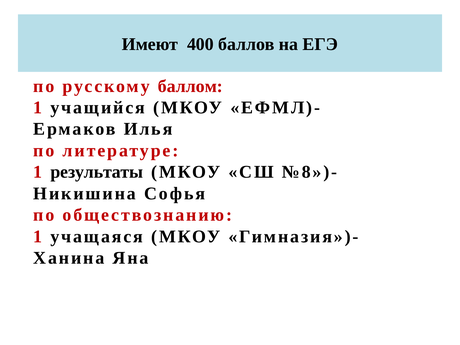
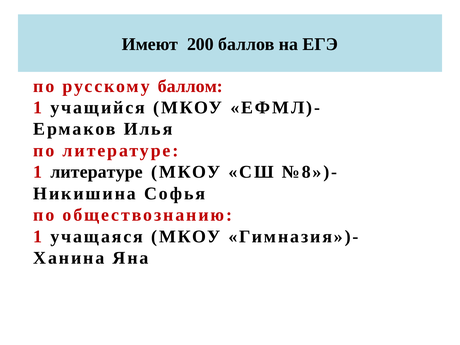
400: 400 -> 200
1 результаты: результаты -> литературе
